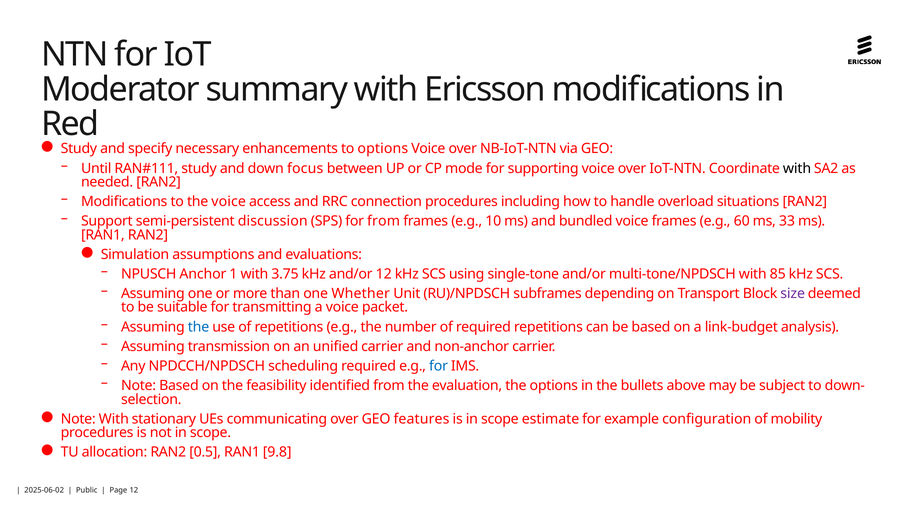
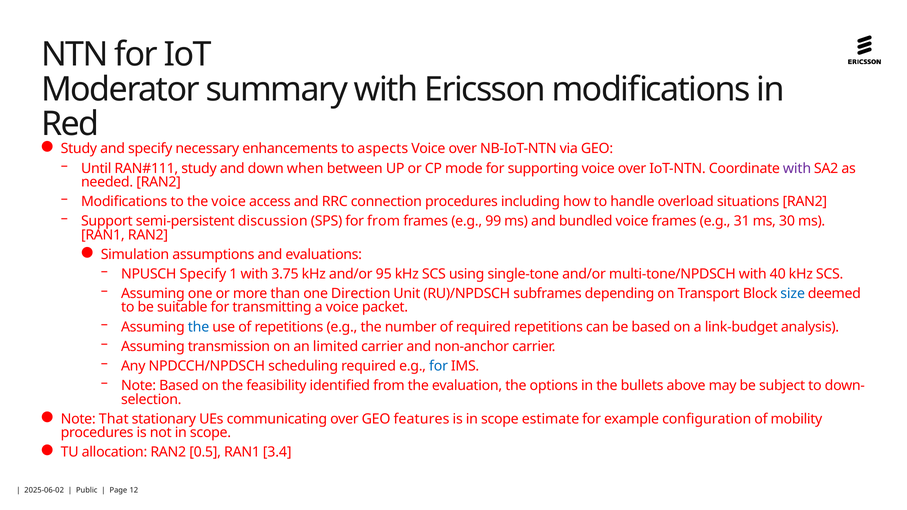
to options: options -> aspects
focus: focus -> when
with at (797, 168) colour: black -> purple
10: 10 -> 99
60: 60 -> 31
33: 33 -> 30
NPUSCH Anchor: Anchor -> Specify
and/or 12: 12 -> 95
85: 85 -> 40
Whether: Whether -> Direction
size colour: purple -> blue
unified: unified -> limited
Note With: With -> That
9.8: 9.8 -> 3.4
